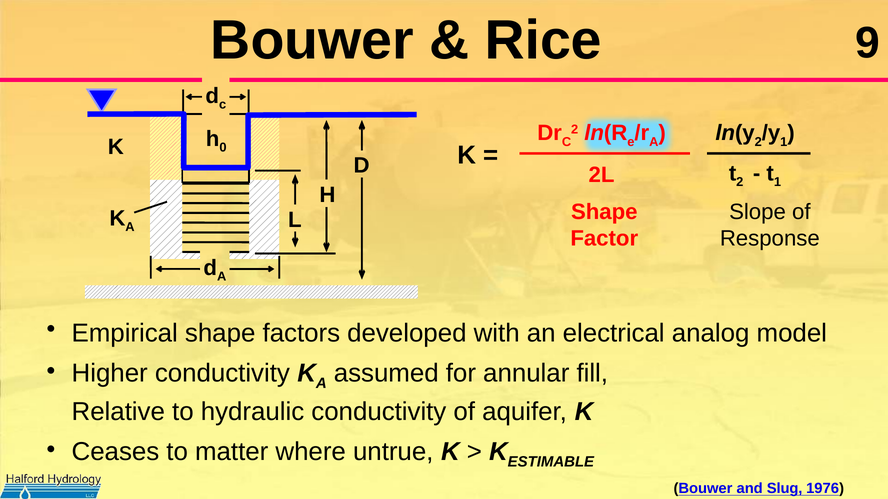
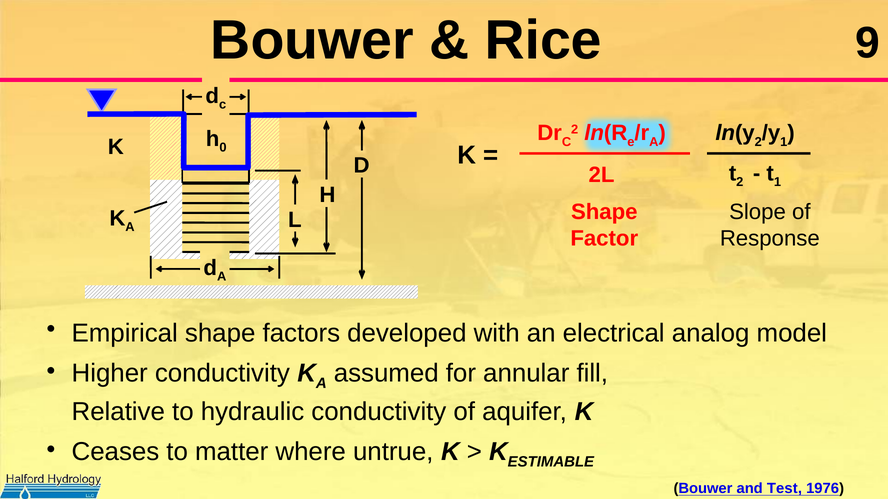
Slug: Slug -> Test
